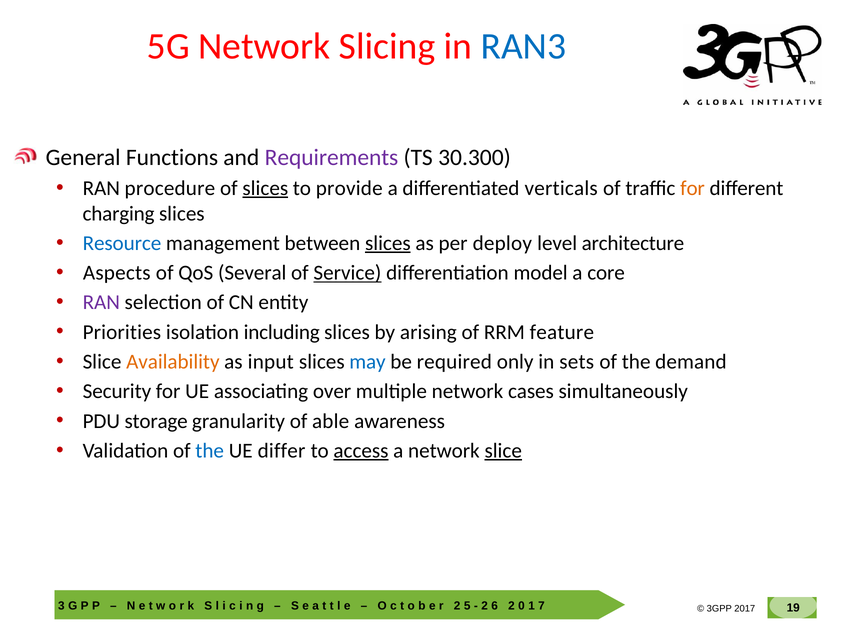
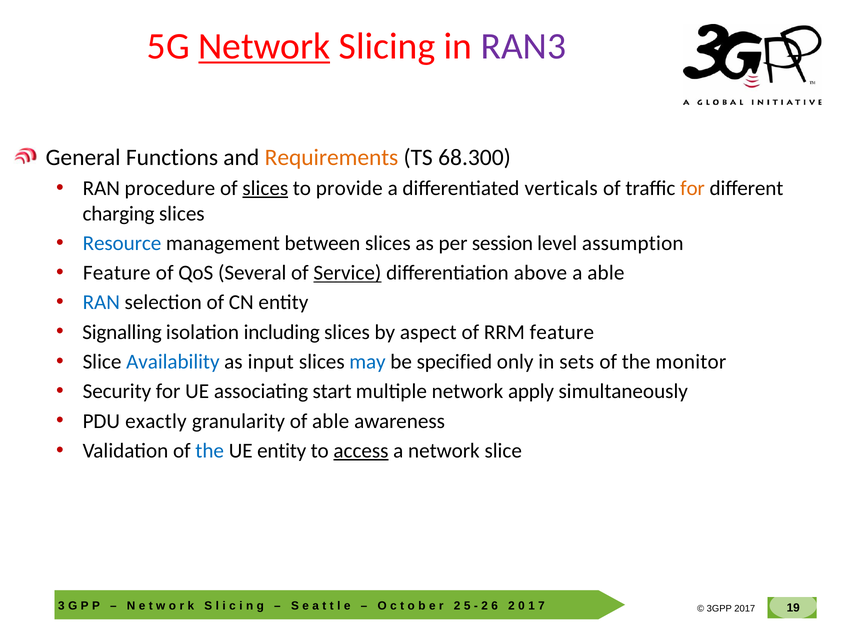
Network at (264, 46) underline: none -> present
RAN3 colour: blue -> purple
Requirements colour: purple -> orange
30.300: 30.300 -> 68.300
slices at (388, 243) underline: present -> none
deploy: deploy -> session
architecture: architecture -> assumption
Aspects at (117, 273): Aspects -> Feature
model: model -> above
a core: core -> able
RAN at (101, 302) colour: purple -> blue
Priorities: Priorities -> Signalling
arising: arising -> aspect
Availability colour: orange -> blue
required: required -> specified
demand: demand -> monitor
over: over -> start
cases: cases -> apply
storage: storage -> exactly
UE differ: differ -> entity
slice at (503, 450) underline: present -> none
